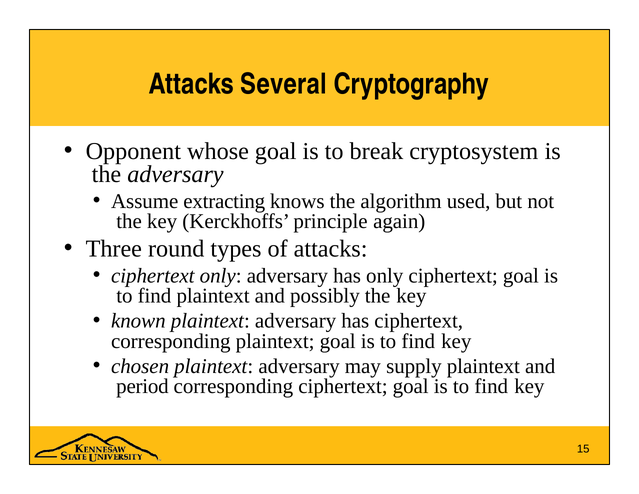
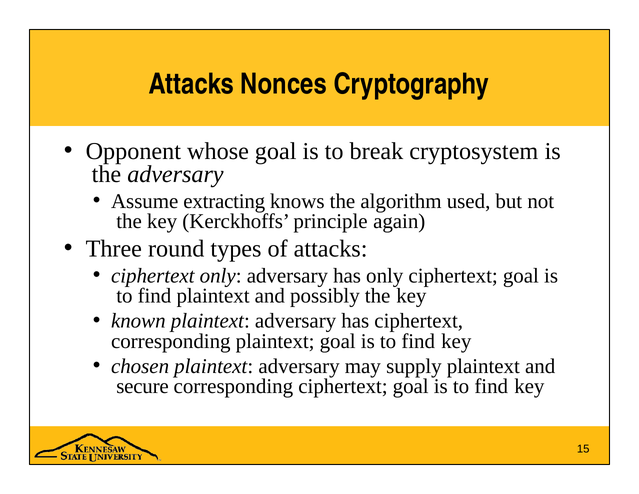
Several: Several -> Nonces
period: period -> secure
